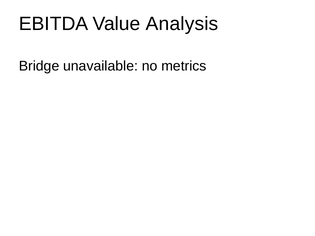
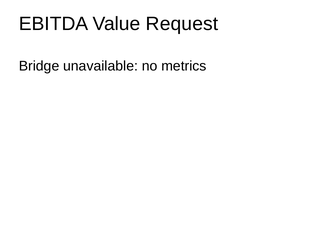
Analysis: Analysis -> Request
